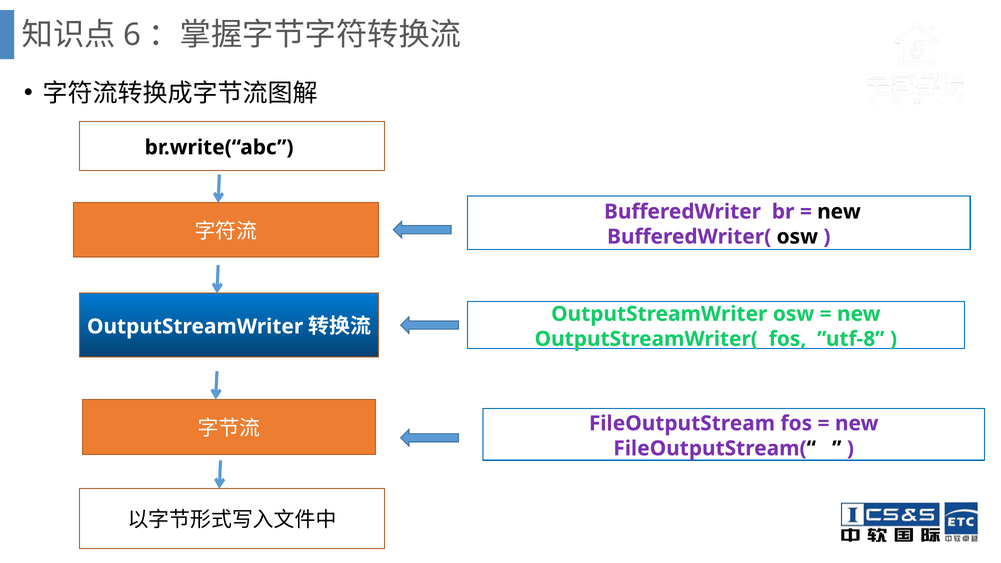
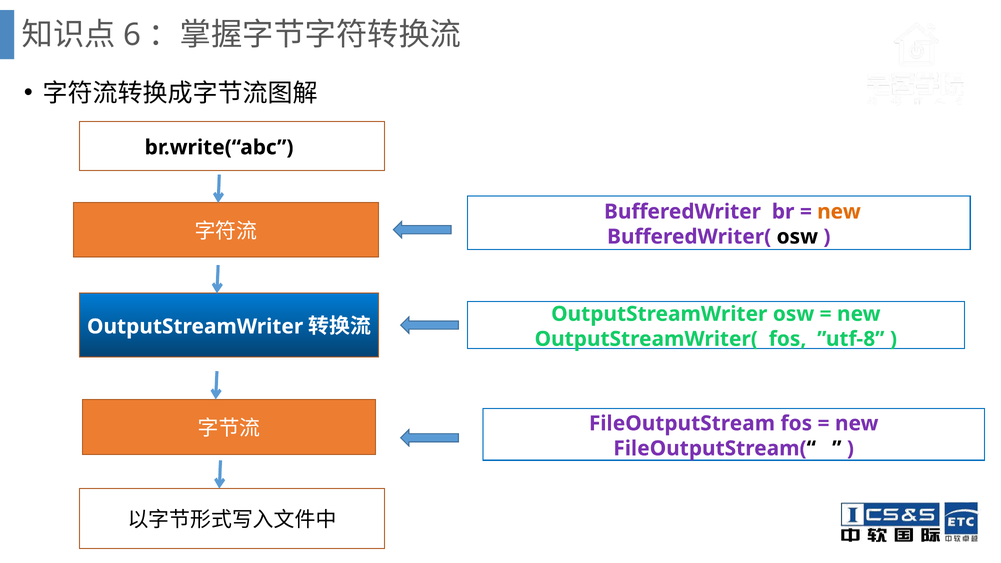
new at (839, 212) colour: black -> orange
